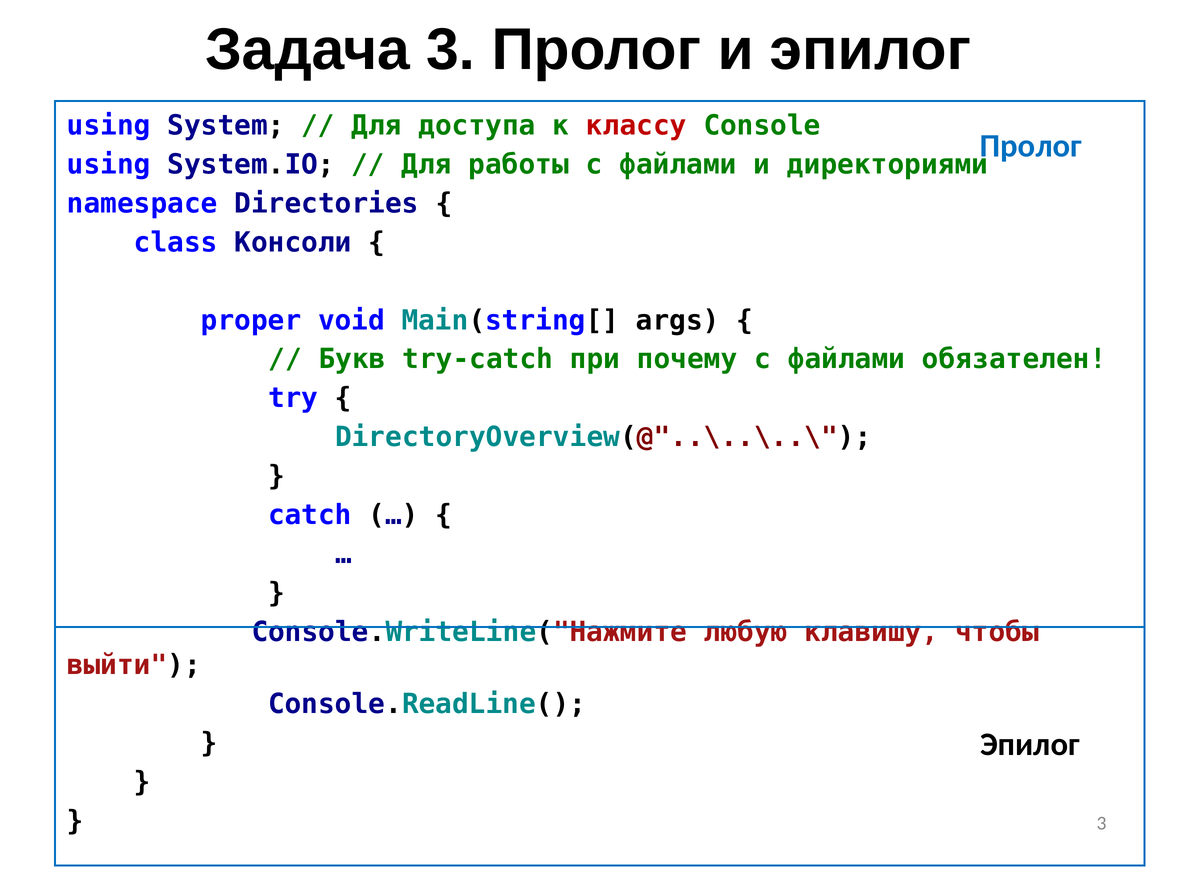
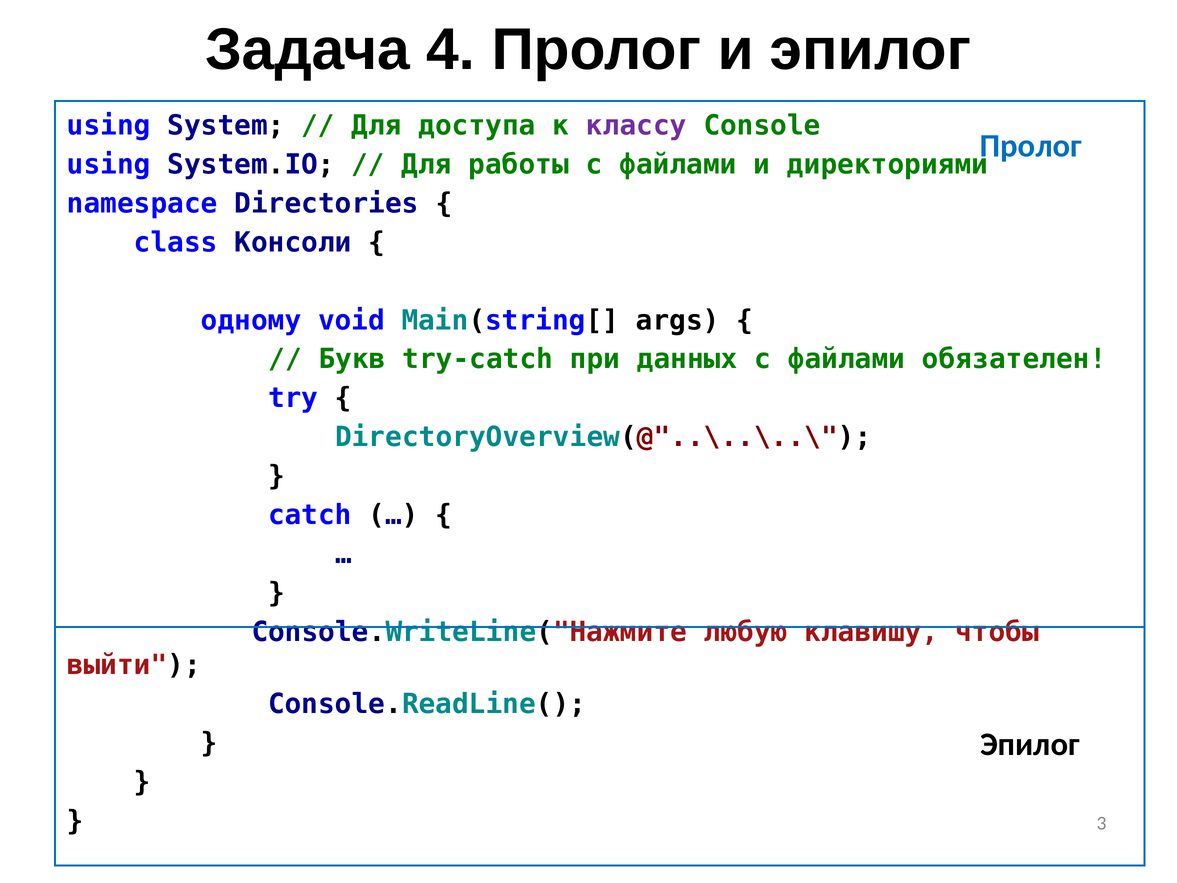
Задача 3: 3 -> 4
классу colour: red -> purple
proper: proper -> одному
почему: почему -> данных
